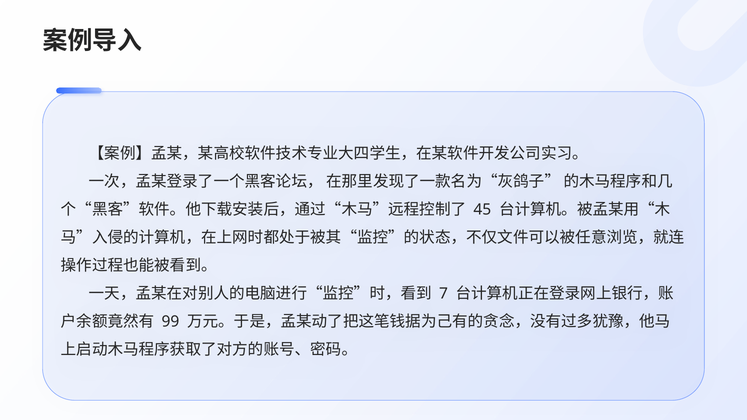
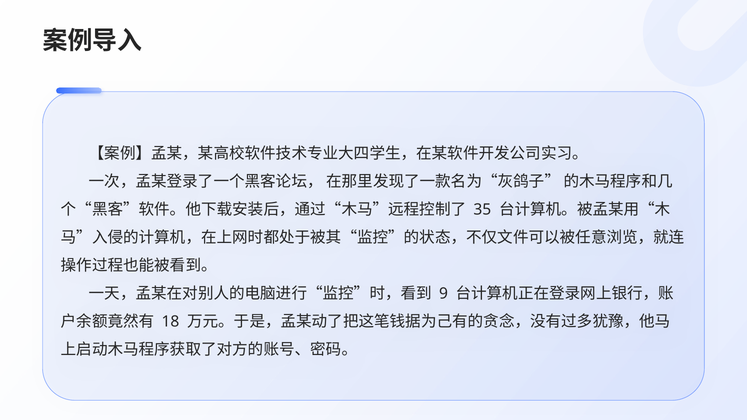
45: 45 -> 35
7: 7 -> 9
99: 99 -> 18
